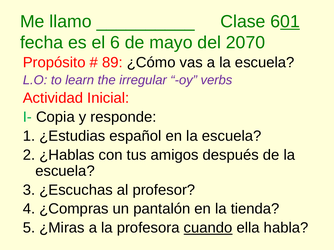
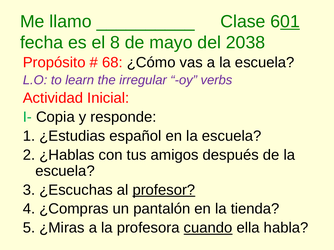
6: 6 -> 8
2070: 2070 -> 2038
89: 89 -> 68
profesor underline: none -> present
